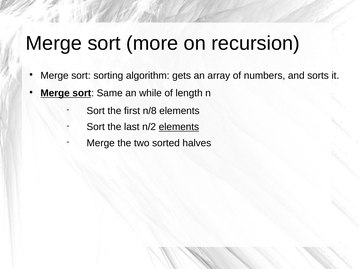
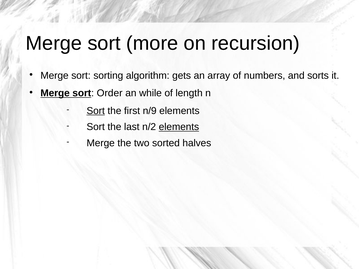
Same: Same -> Order
Sort at (96, 111) underline: none -> present
n/8: n/8 -> n/9
